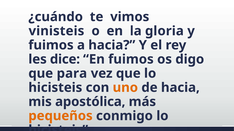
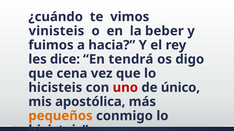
gloria: gloria -> beber
En fuimos: fuimos -> tendrá
para: para -> cena
uno colour: orange -> red
de hacia: hacia -> único
